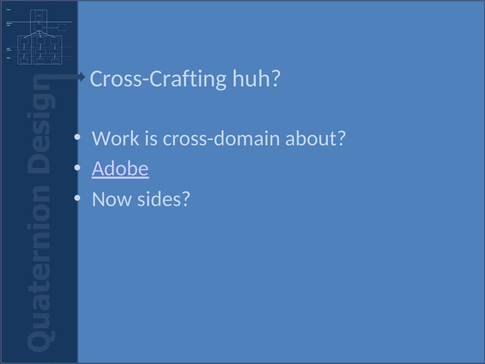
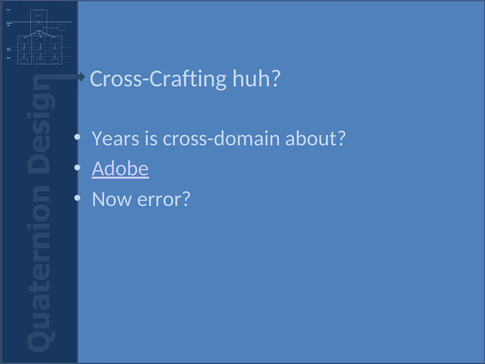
Work: Work -> Years
sides: sides -> error
